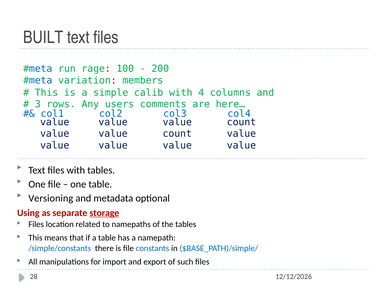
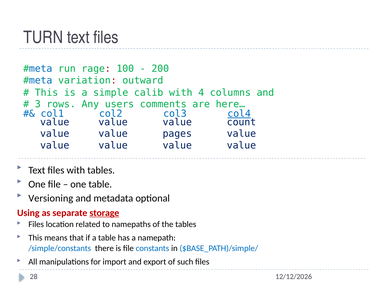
BUILT: BUILT -> TURN
members: members -> outward
col4 underline: none -> present
count at (177, 134): count -> pages
